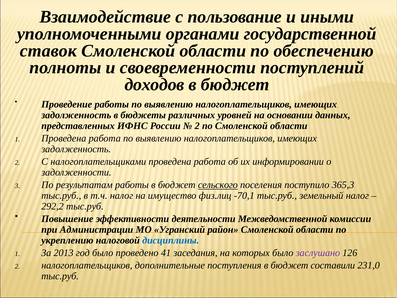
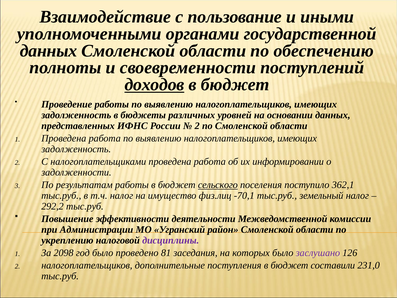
ставок at (48, 51): ставок -> данных
доходов underline: none -> present
365,3: 365,3 -> 362,1
дисциплины colour: blue -> purple
2013: 2013 -> 2098
41: 41 -> 81
